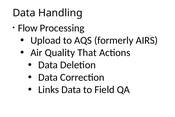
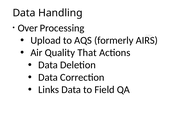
Flow: Flow -> Over
